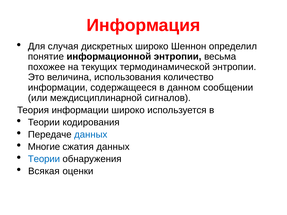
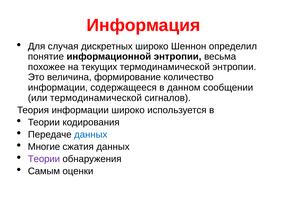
использования: использования -> формирование
или междисциплинарной: междисциплинарной -> термодинамической
Теории at (44, 159) colour: blue -> purple
Всякая: Всякая -> Самым
